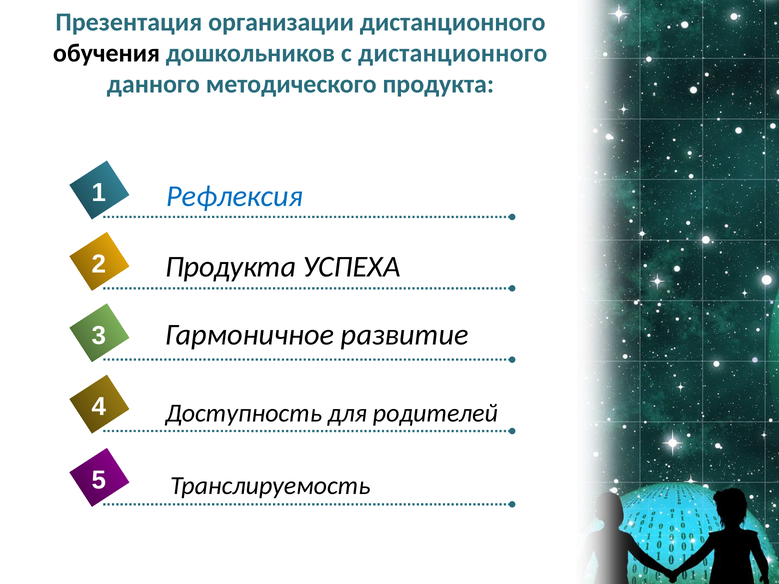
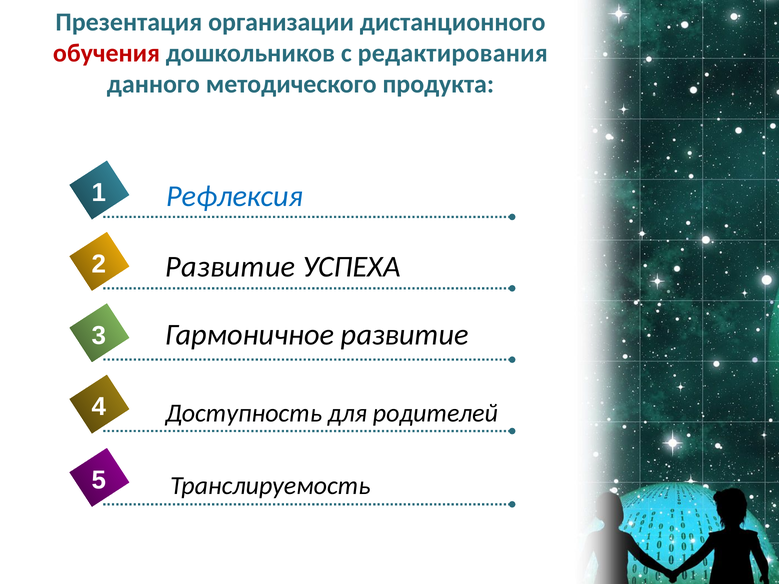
обучения colour: black -> red
с дистанционного: дистанционного -> редактирования
Продукта at (231, 267): Продукта -> Развитие
